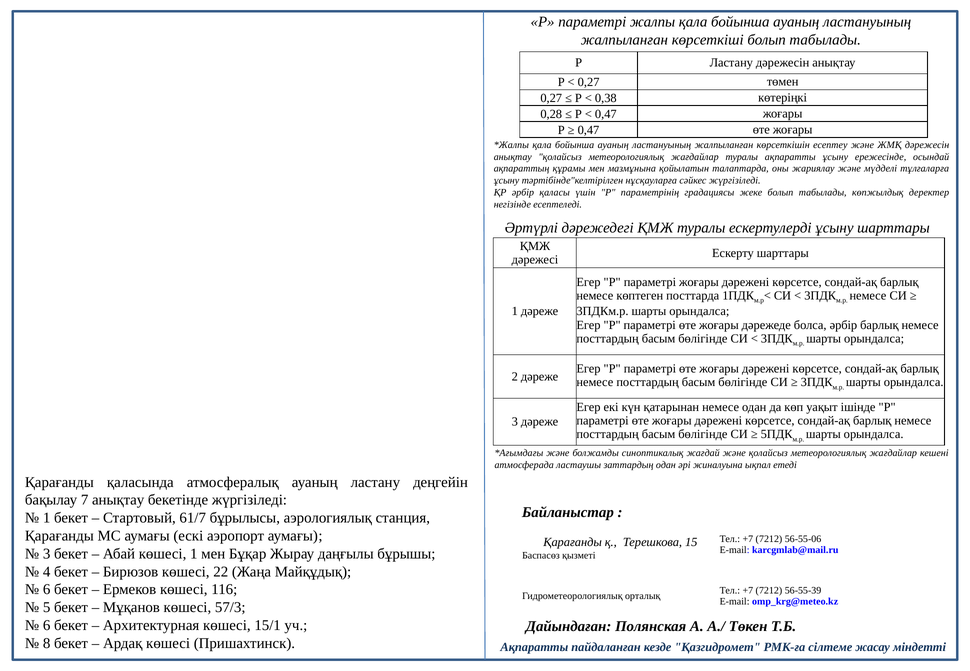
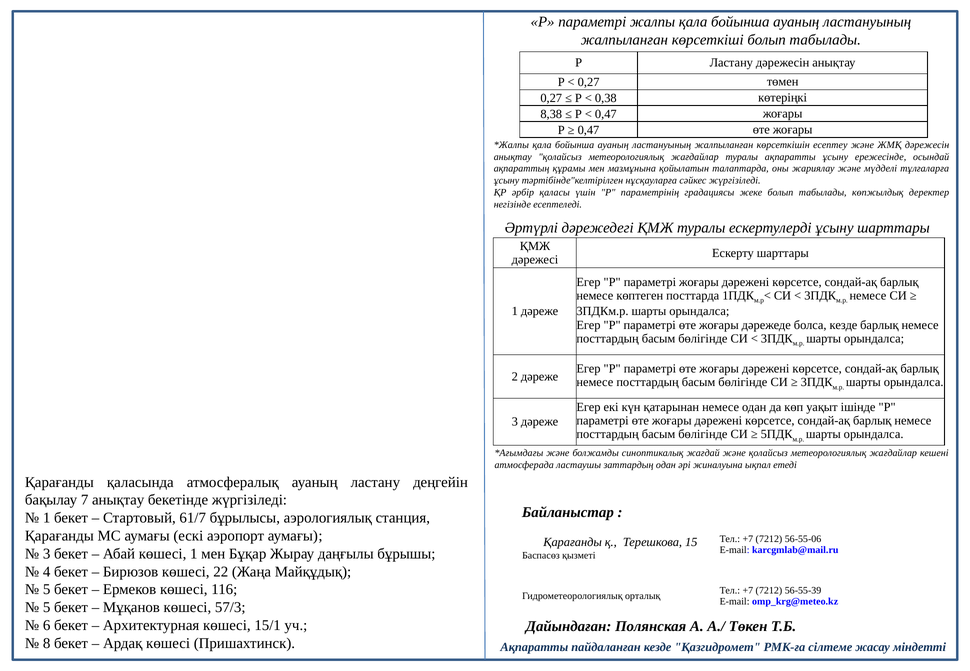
0,28: 0,28 -> 8,38
болса әрбір: әрбір -> кезде
6 at (47, 590): 6 -> 5
